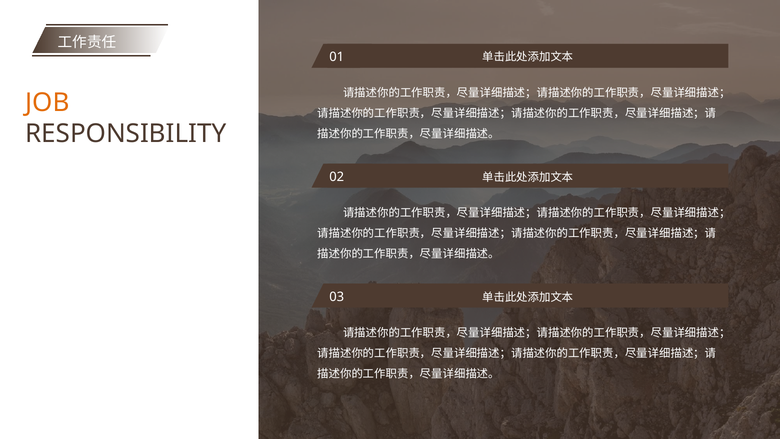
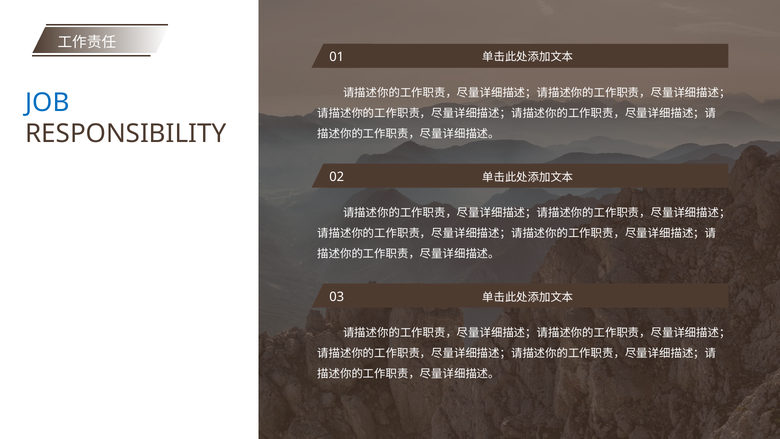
JOB colour: orange -> blue
